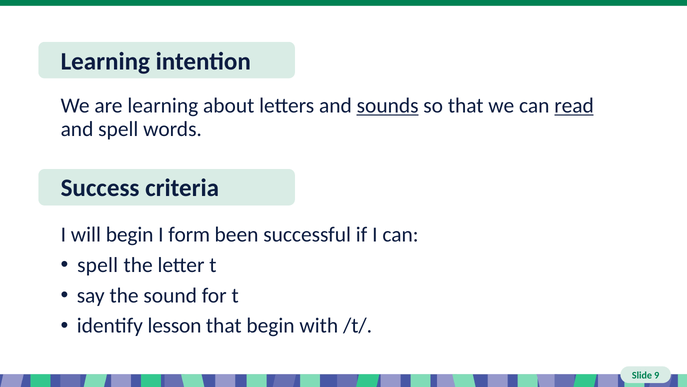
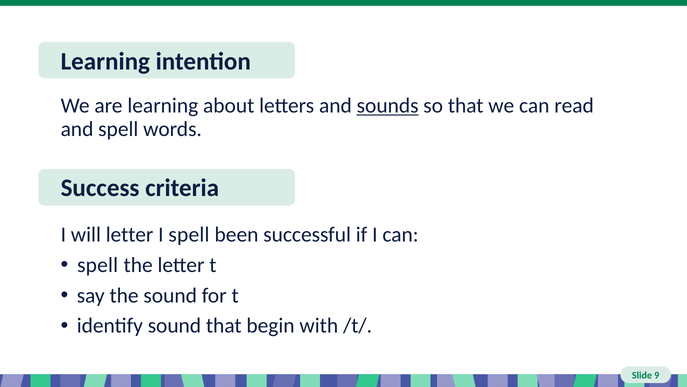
read underline: present -> none
will begin: begin -> letter
I form: form -> spell
identify lesson: lesson -> sound
